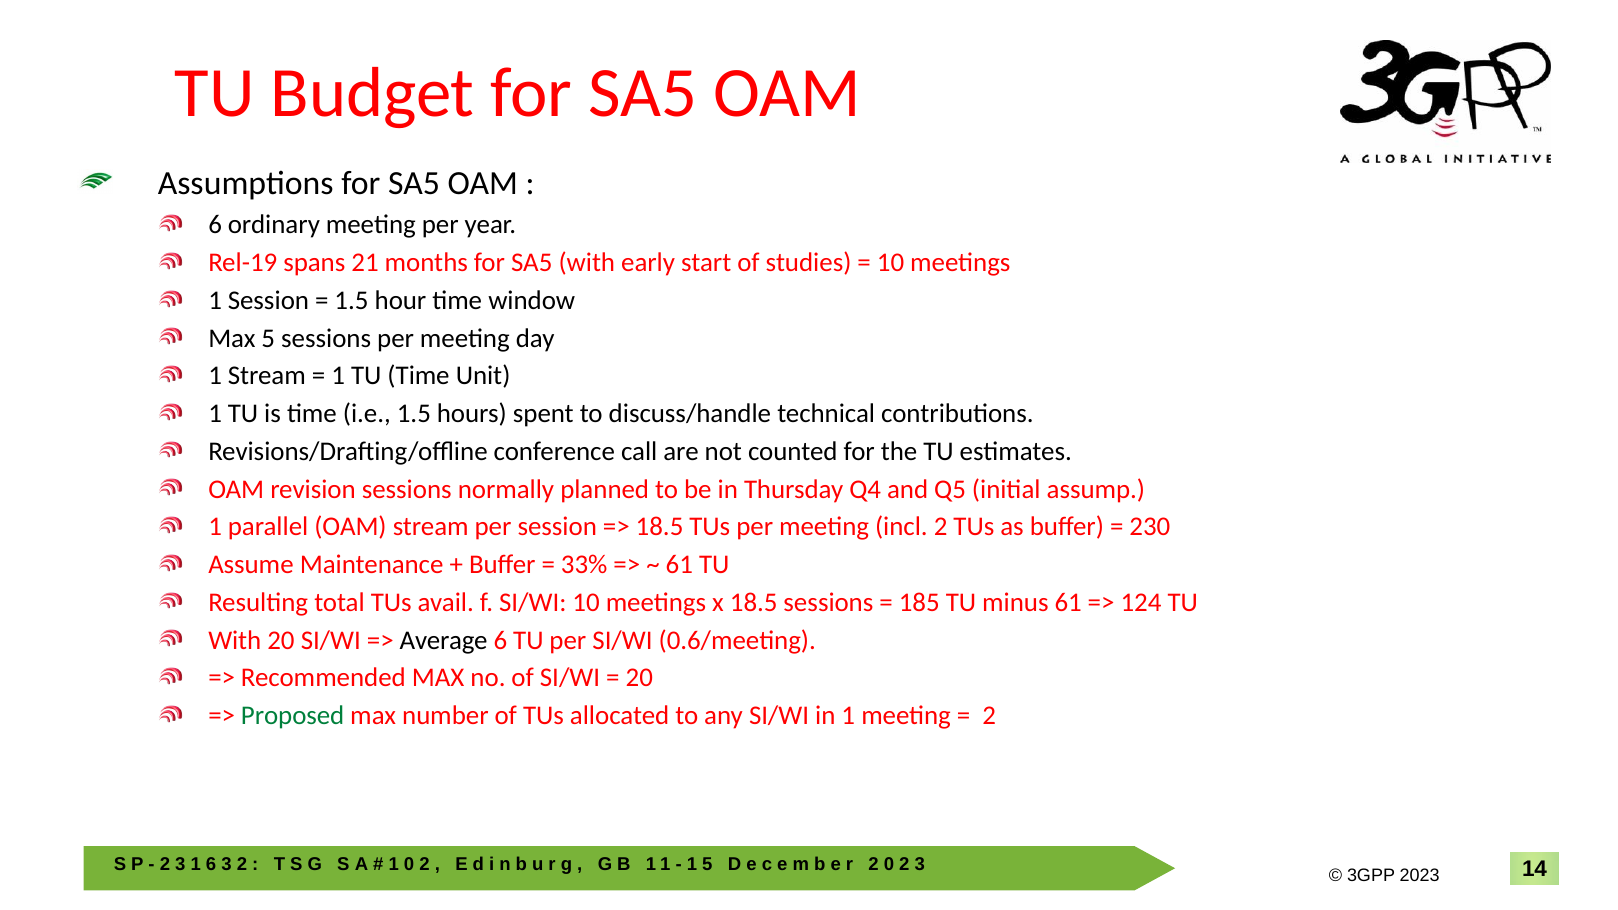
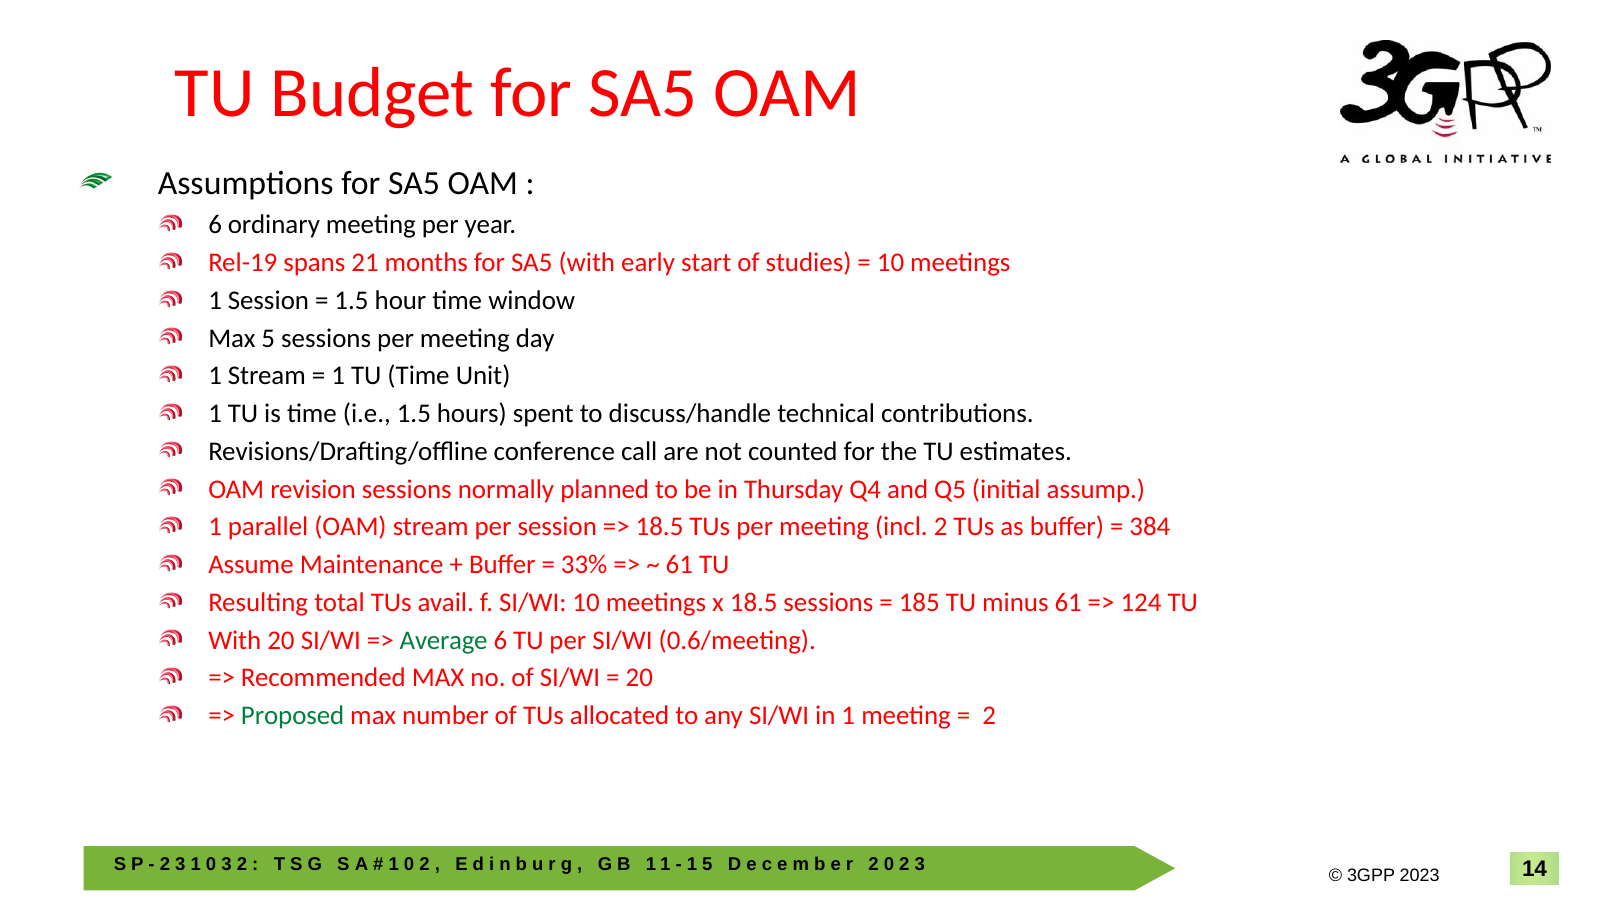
230: 230 -> 384
Average colour: black -> green
6 at (211, 864): 6 -> 0
